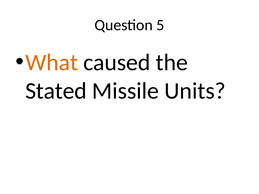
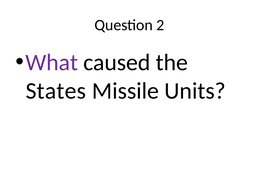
5: 5 -> 2
What colour: orange -> purple
Stated: Stated -> States
